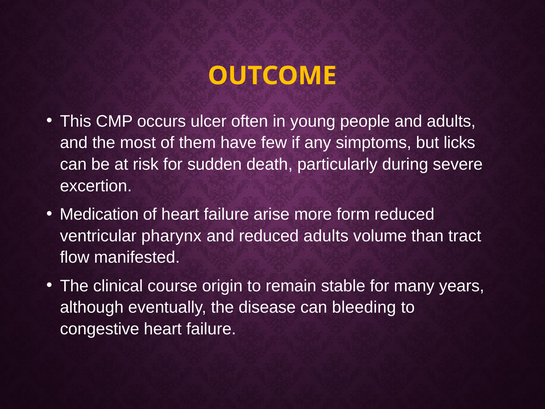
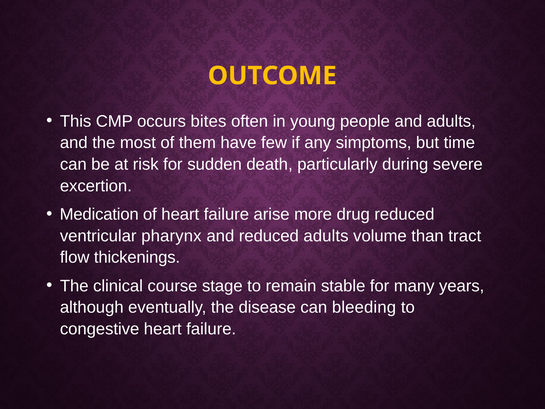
ulcer: ulcer -> bites
licks: licks -> time
form: form -> drug
manifested: manifested -> thickenings
origin: origin -> stage
